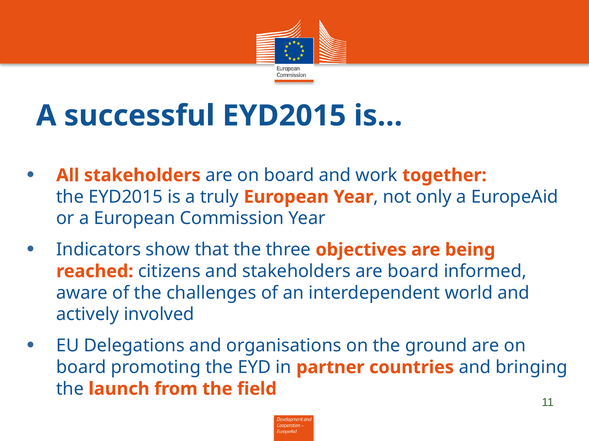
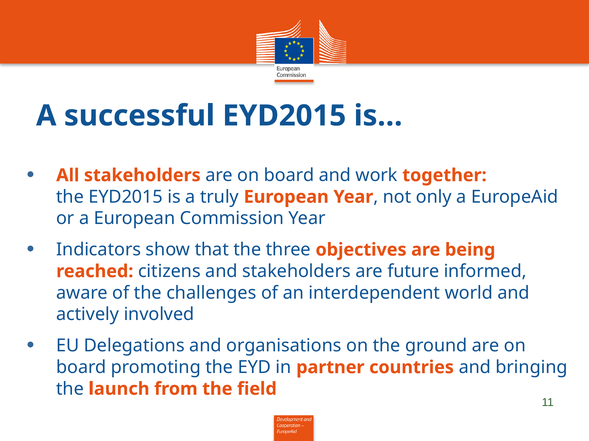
are board: board -> future
